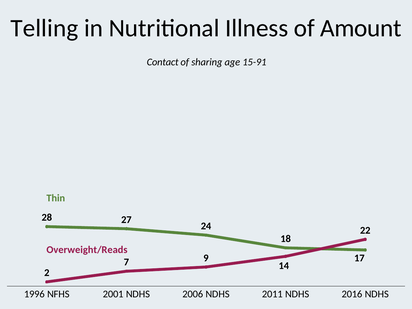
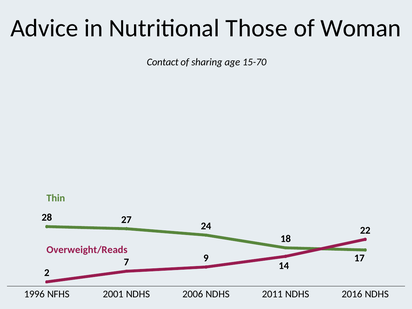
Telling: Telling -> Advice
Illness: Illness -> Those
Amount: Amount -> Woman
15-91: 15-91 -> 15-70
